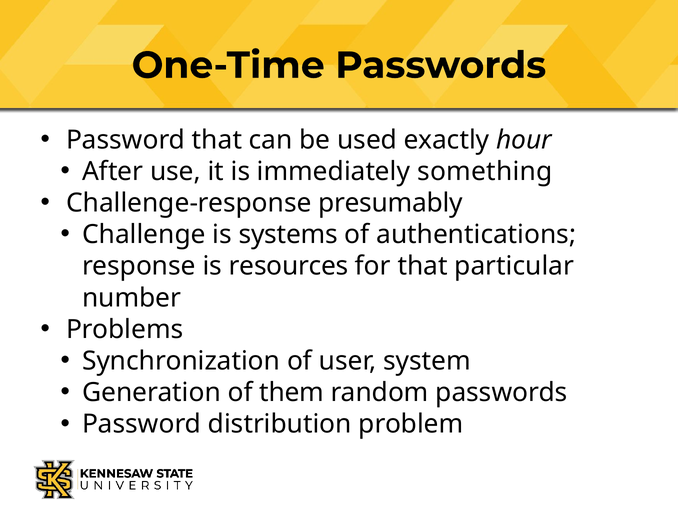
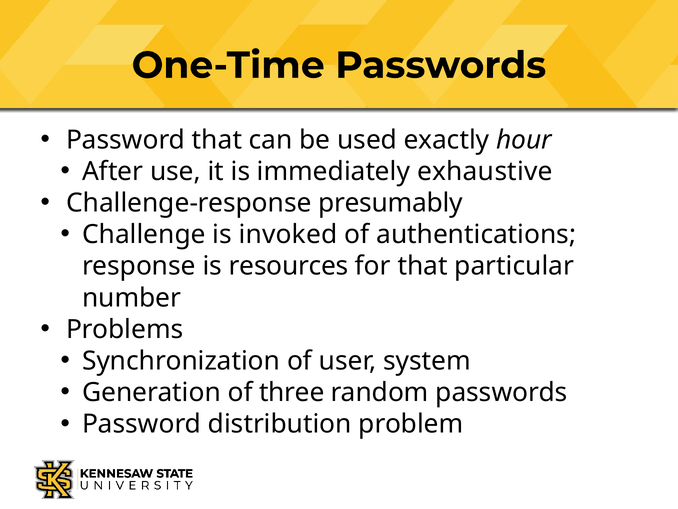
something: something -> exhaustive
systems: systems -> invoked
them: them -> three
